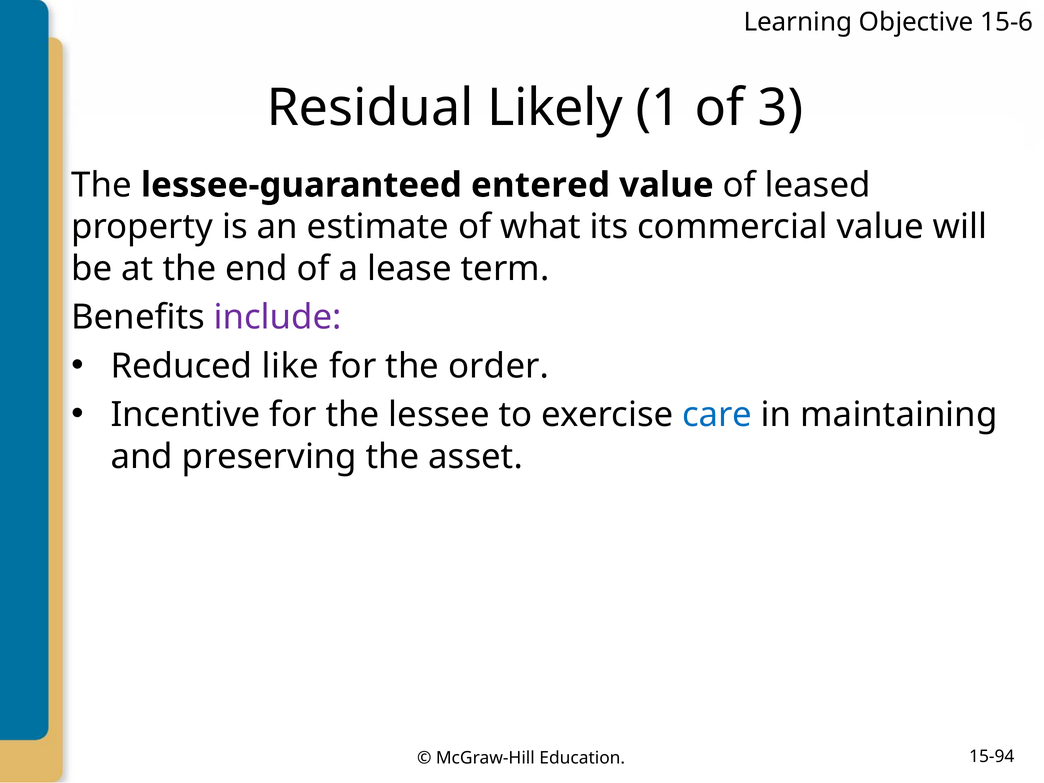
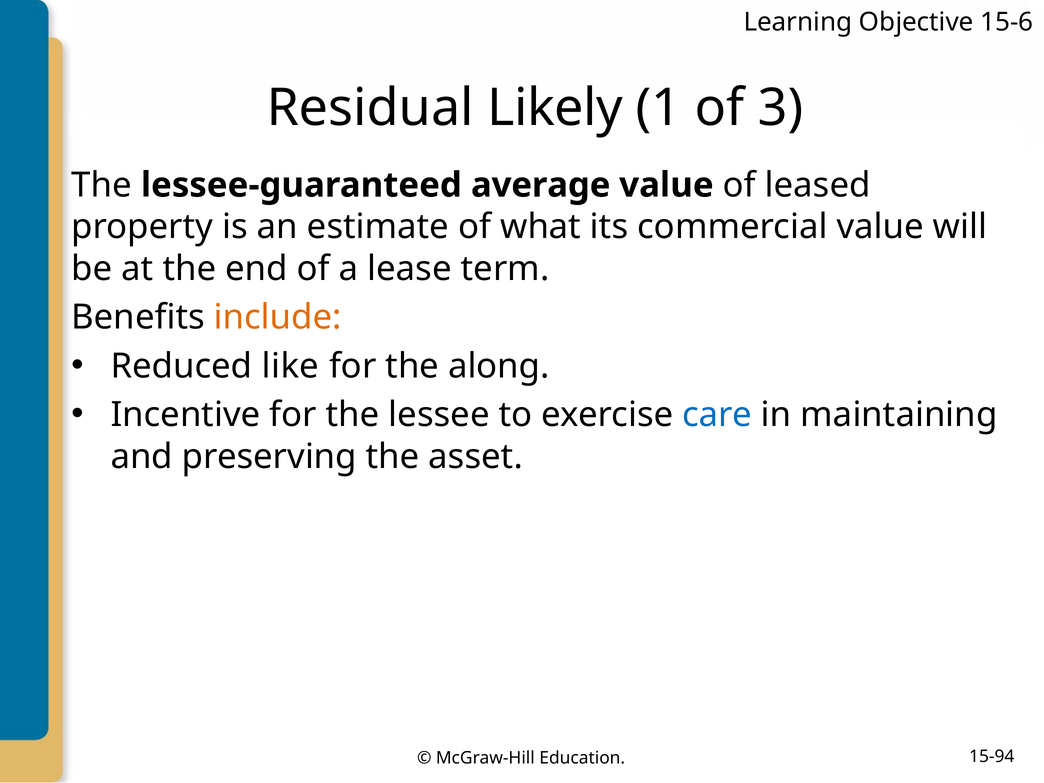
entered: entered -> average
include colour: purple -> orange
order: order -> along
